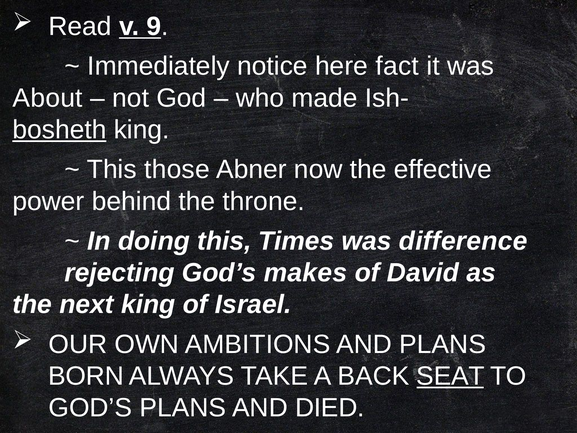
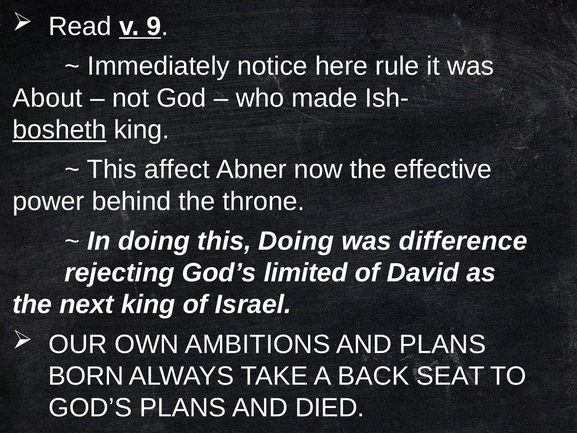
fact: fact -> rule
those: those -> affect
this Times: Times -> Doing
makes: makes -> limited
SEAT underline: present -> none
